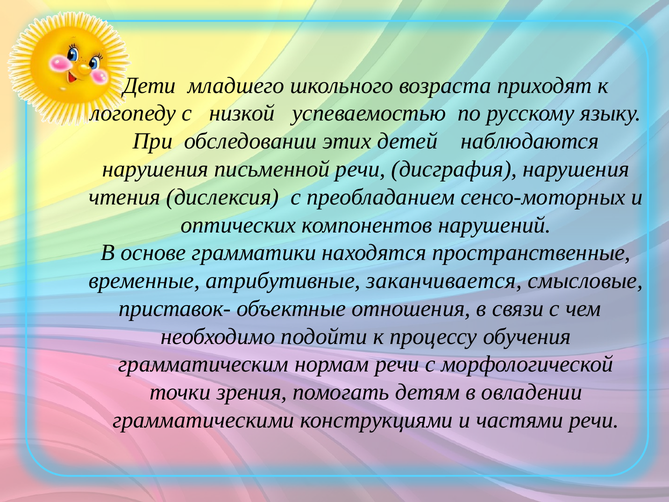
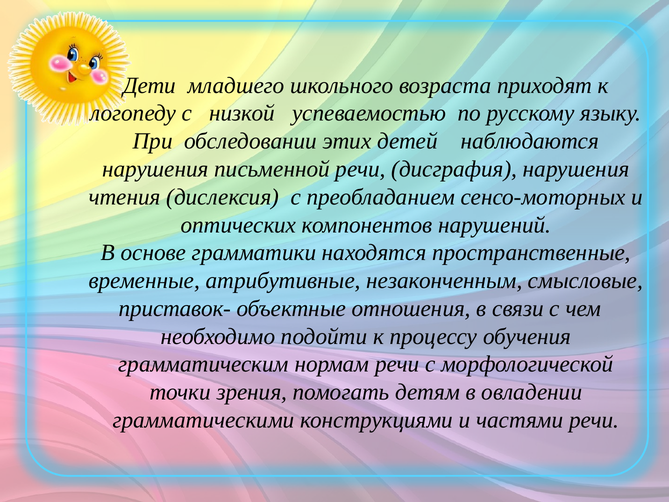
заканчивается: заканчивается -> незаконченным
